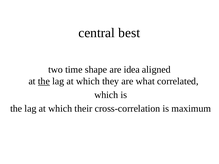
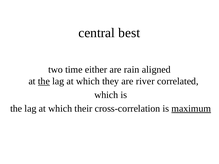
shape: shape -> either
idea: idea -> rain
what: what -> river
maximum underline: none -> present
